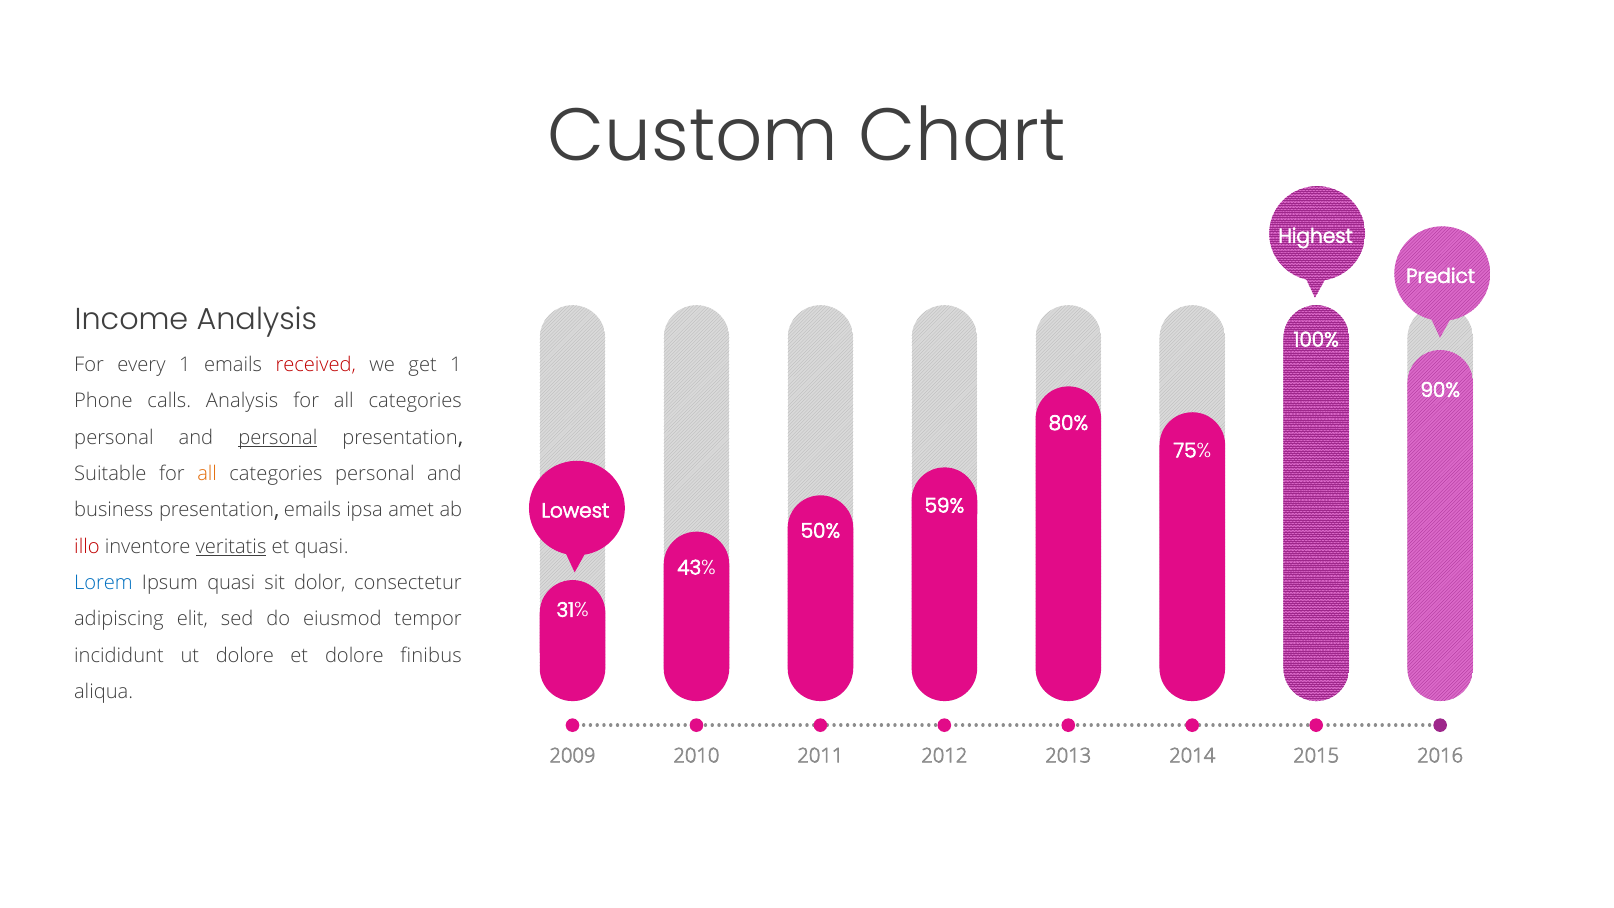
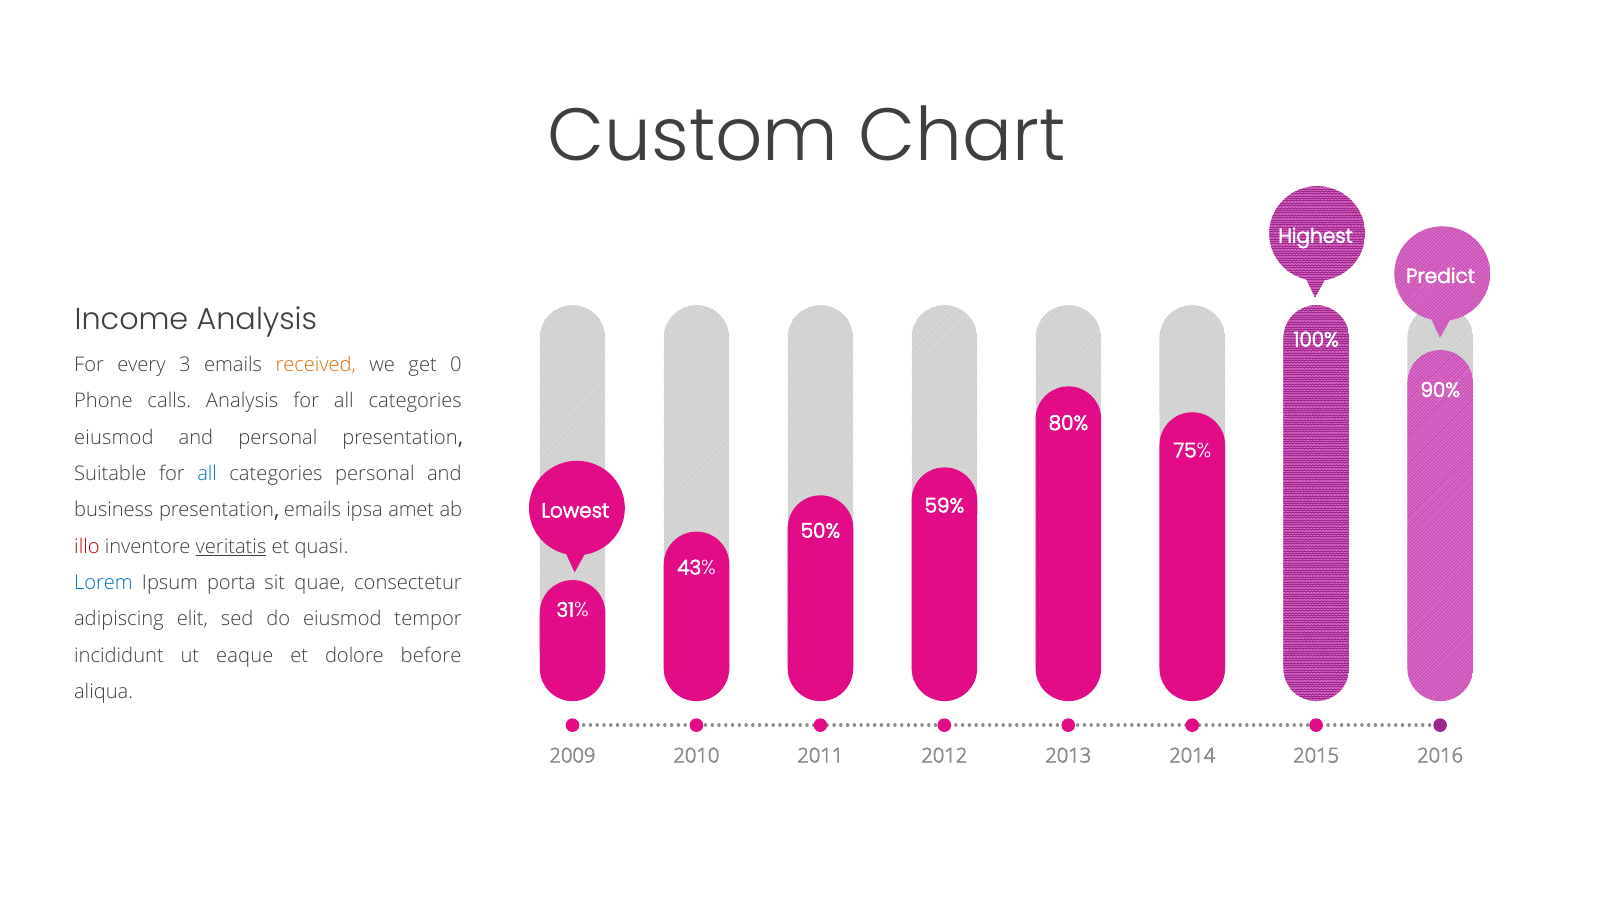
every 1: 1 -> 3
received colour: red -> orange
get 1: 1 -> 0
personal at (114, 438): personal -> eiusmod
personal at (278, 438) underline: present -> none
all at (207, 474) colour: orange -> blue
Ipsum quasi: quasi -> porta
dolor: dolor -> quae
ut dolore: dolore -> eaque
finibus: finibus -> before
